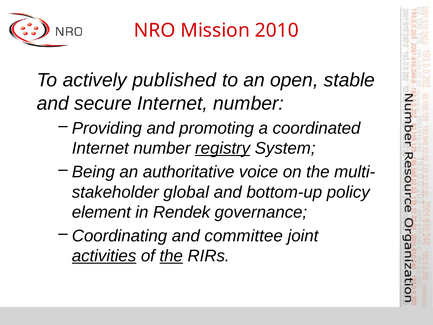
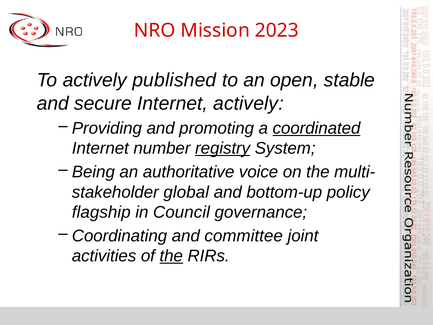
2010: 2010 -> 2023
secure Internet number: number -> actively
coordinated underline: none -> present
element: element -> flagship
Rendek: Rendek -> Council
activities underline: present -> none
